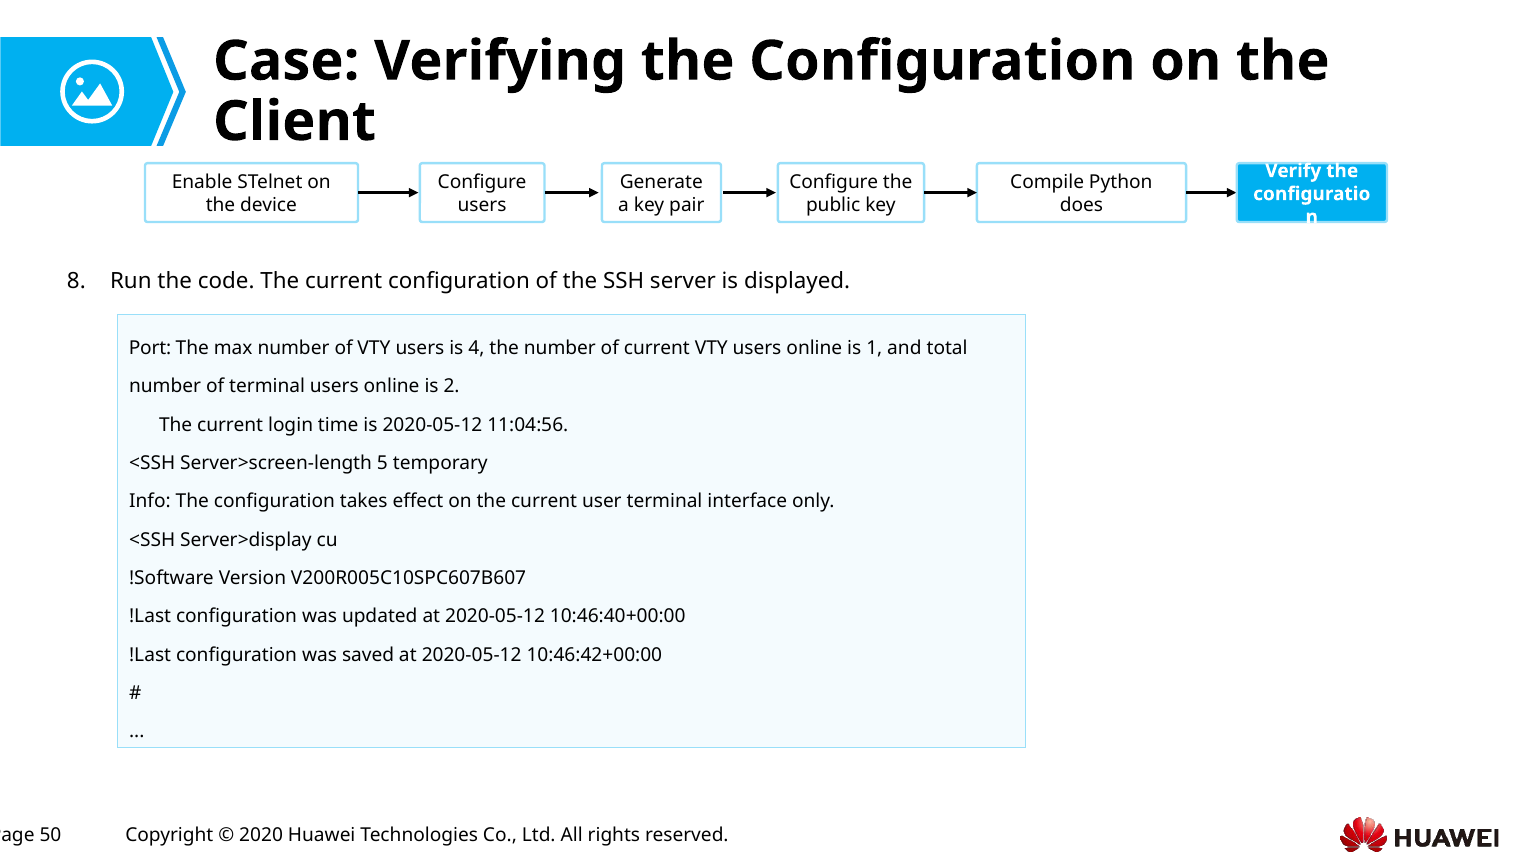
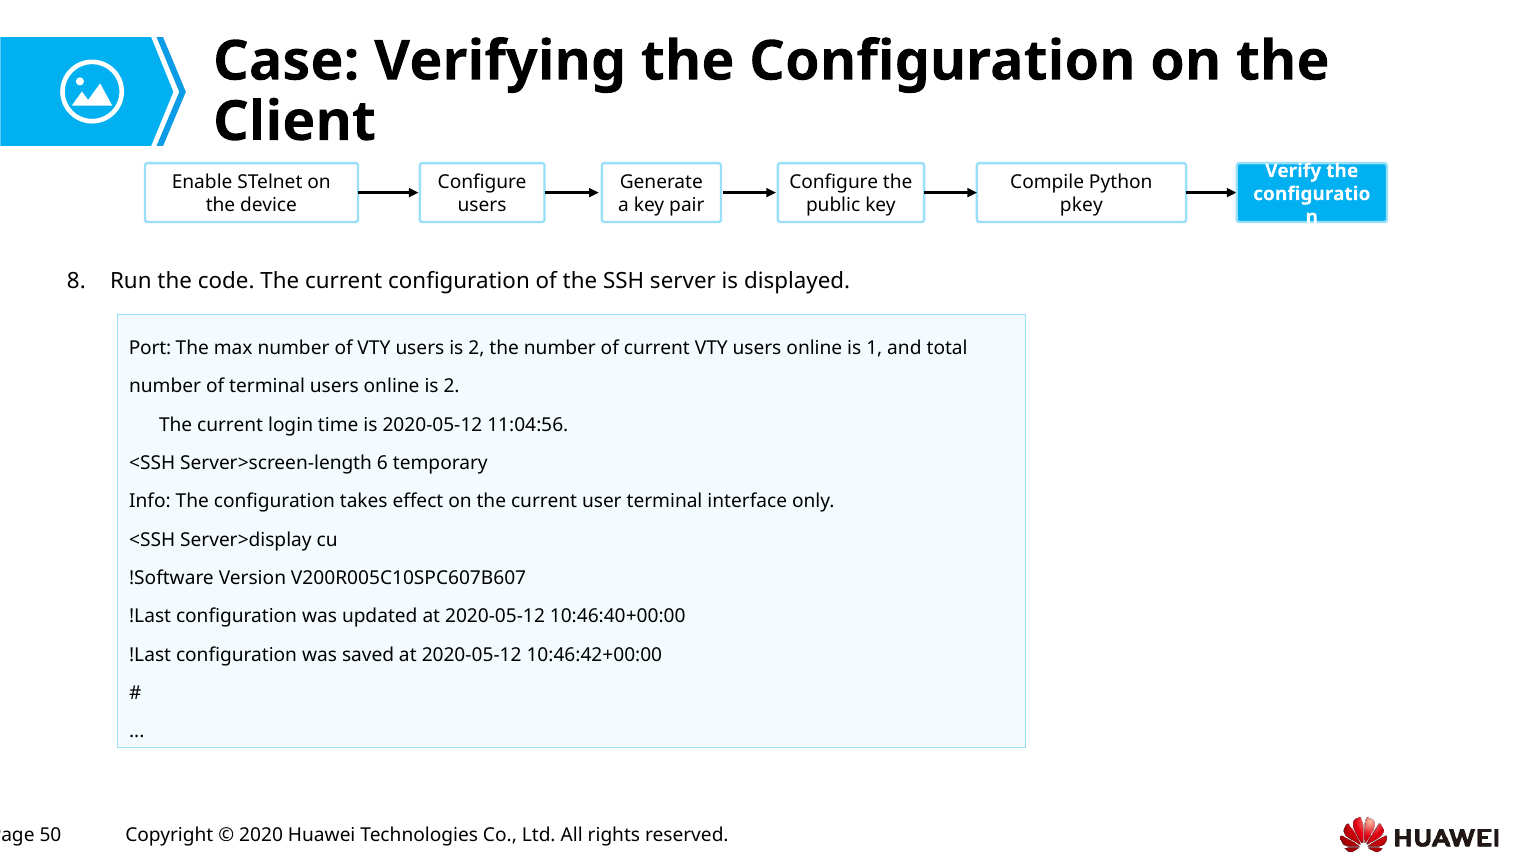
does: does -> pkey
users is 4: 4 -> 2
5: 5 -> 6
